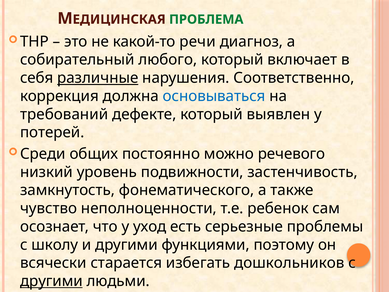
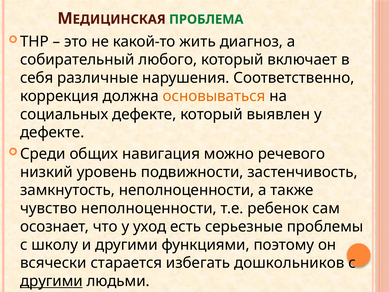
речи: речи -> жить
различные underline: present -> none
основываться colour: blue -> orange
требований: требований -> социальных
потерей at (52, 132): потерей -> дефекте
постоянно: постоянно -> навигация
замкнутость фонематического: фонематического -> неполноценности
